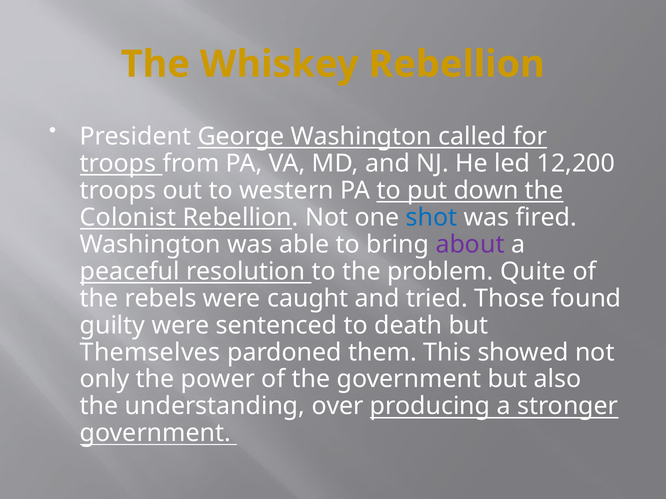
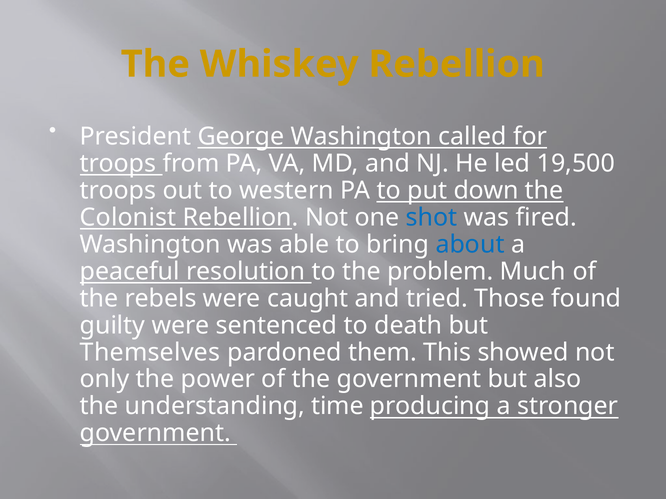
12,200: 12,200 -> 19,500
about colour: purple -> blue
Quite: Quite -> Much
over: over -> time
